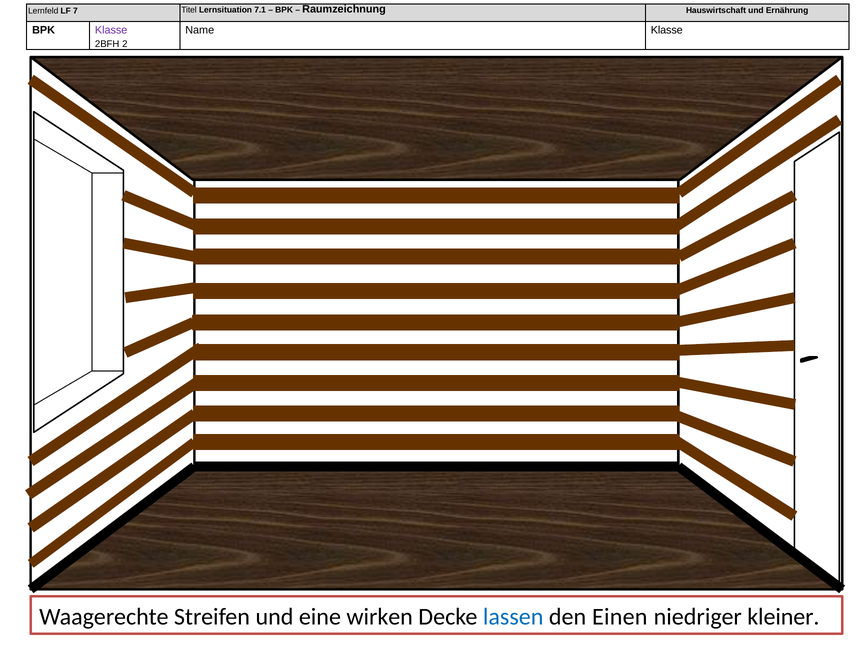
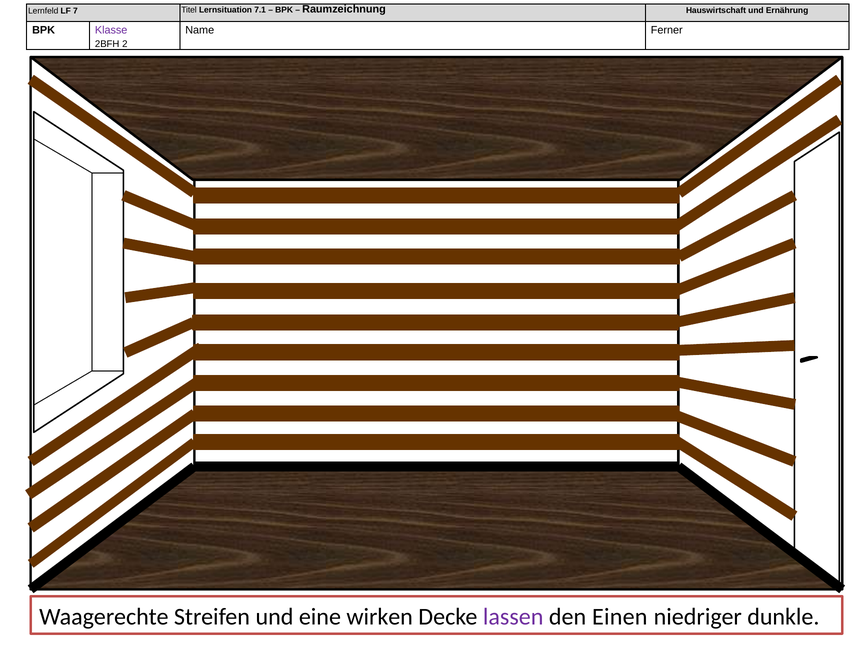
Name Klasse: Klasse -> Ferner
lassen colour: blue -> purple
kleiner: kleiner -> dunkle
